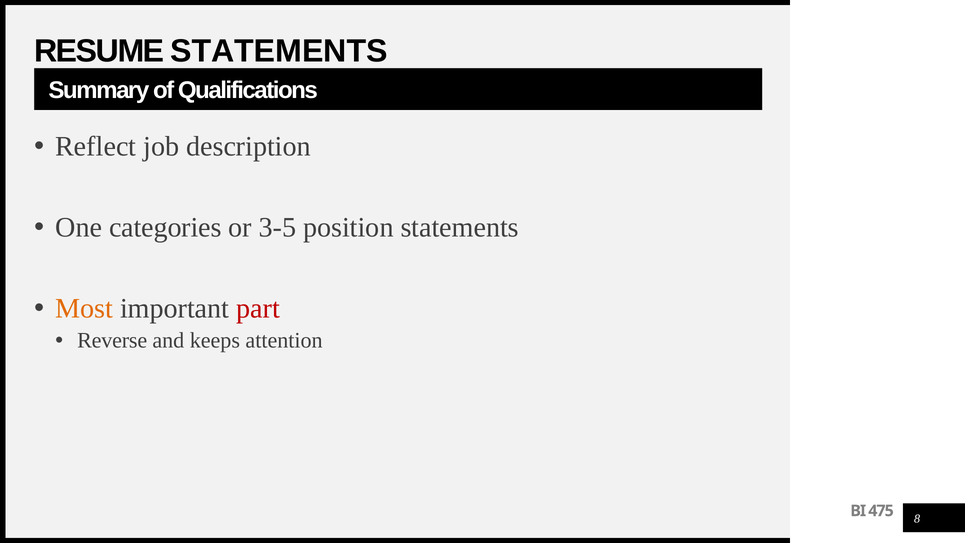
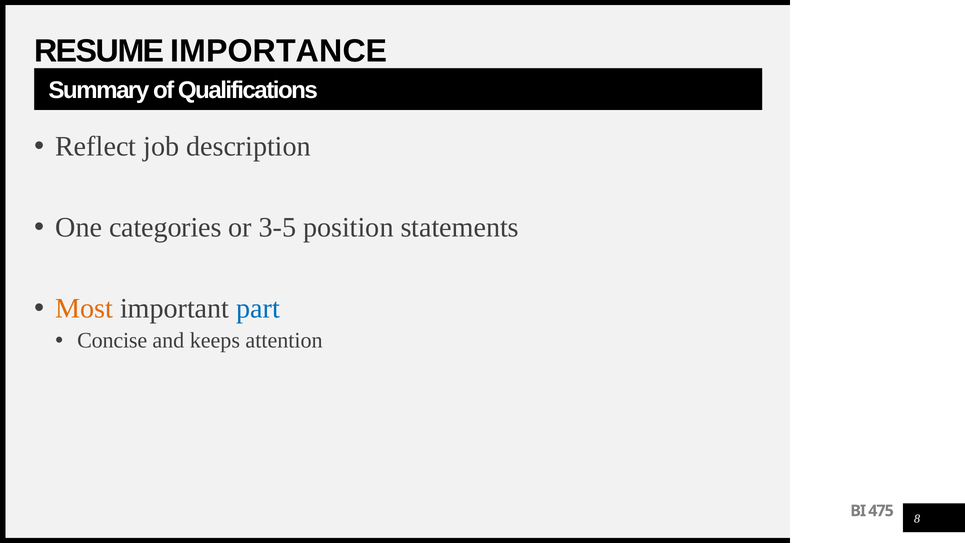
RESUME STATEMENTS: STATEMENTS -> IMPORTANCE
part colour: red -> blue
Reverse: Reverse -> Concise
